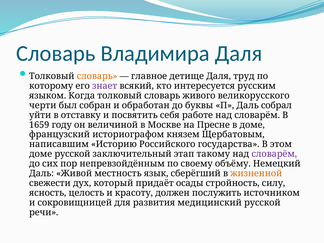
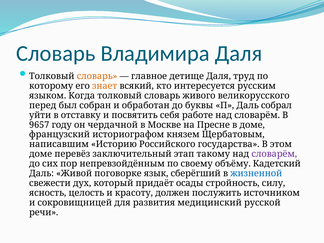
знает colour: purple -> orange
черти: черти -> перед
1659: 1659 -> 9657
величиной: величиной -> чердачной
доме русской: русской -> перевёз
Немецкий: Немецкий -> Кадетский
местность: местность -> поговорке
жизненной colour: orange -> blue
